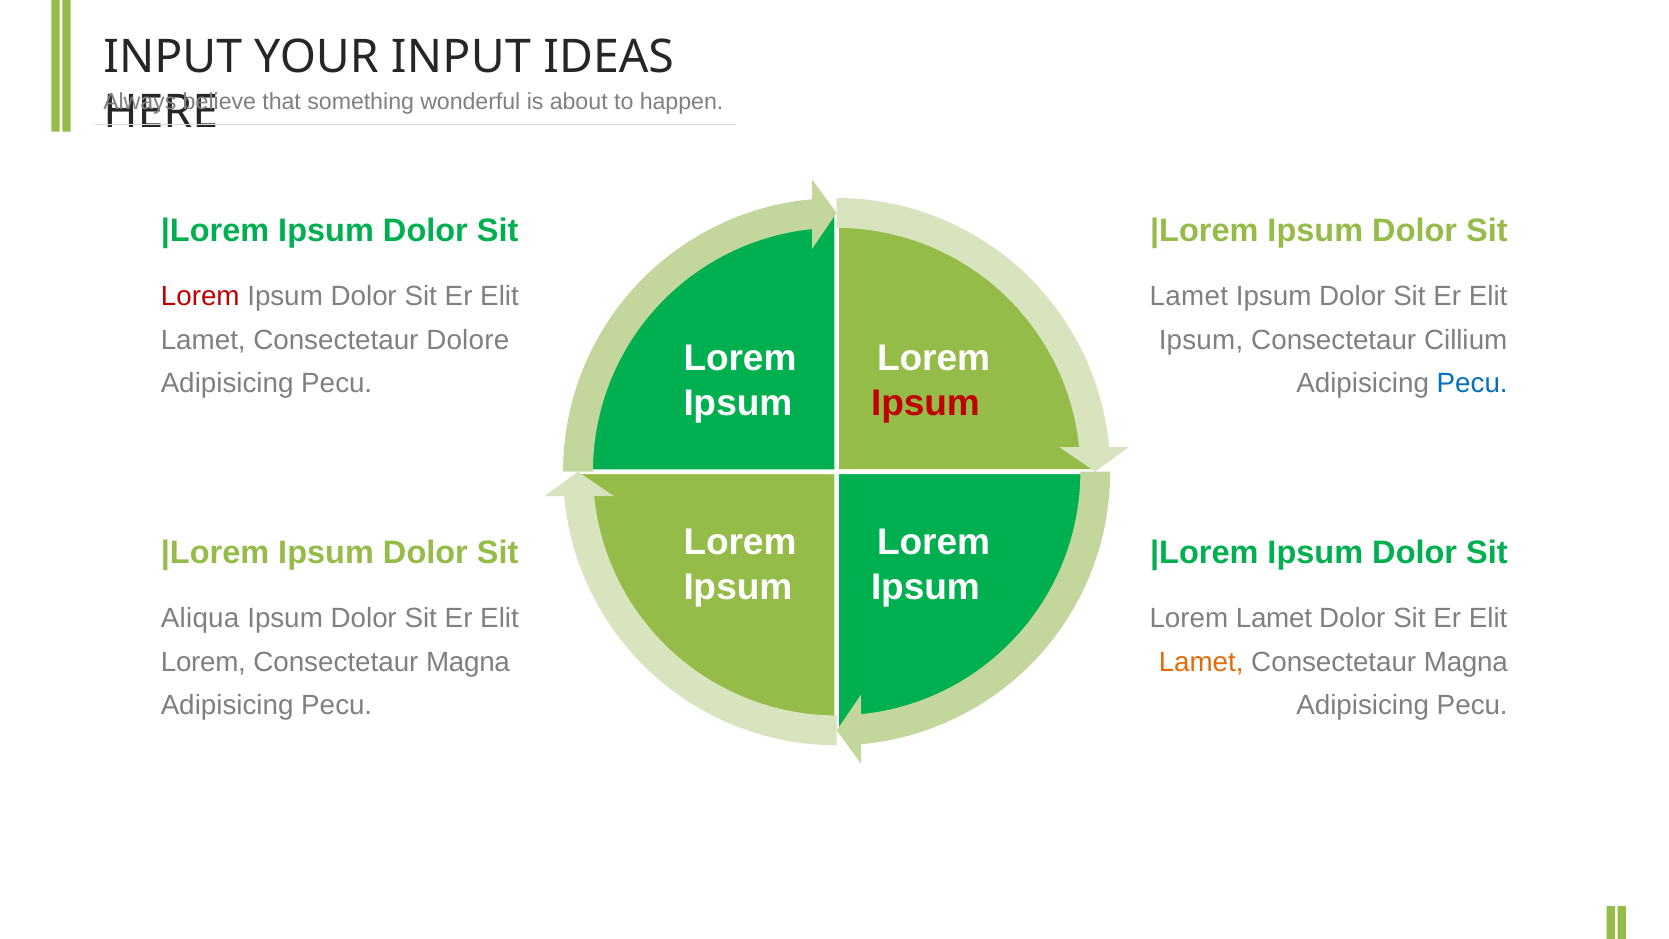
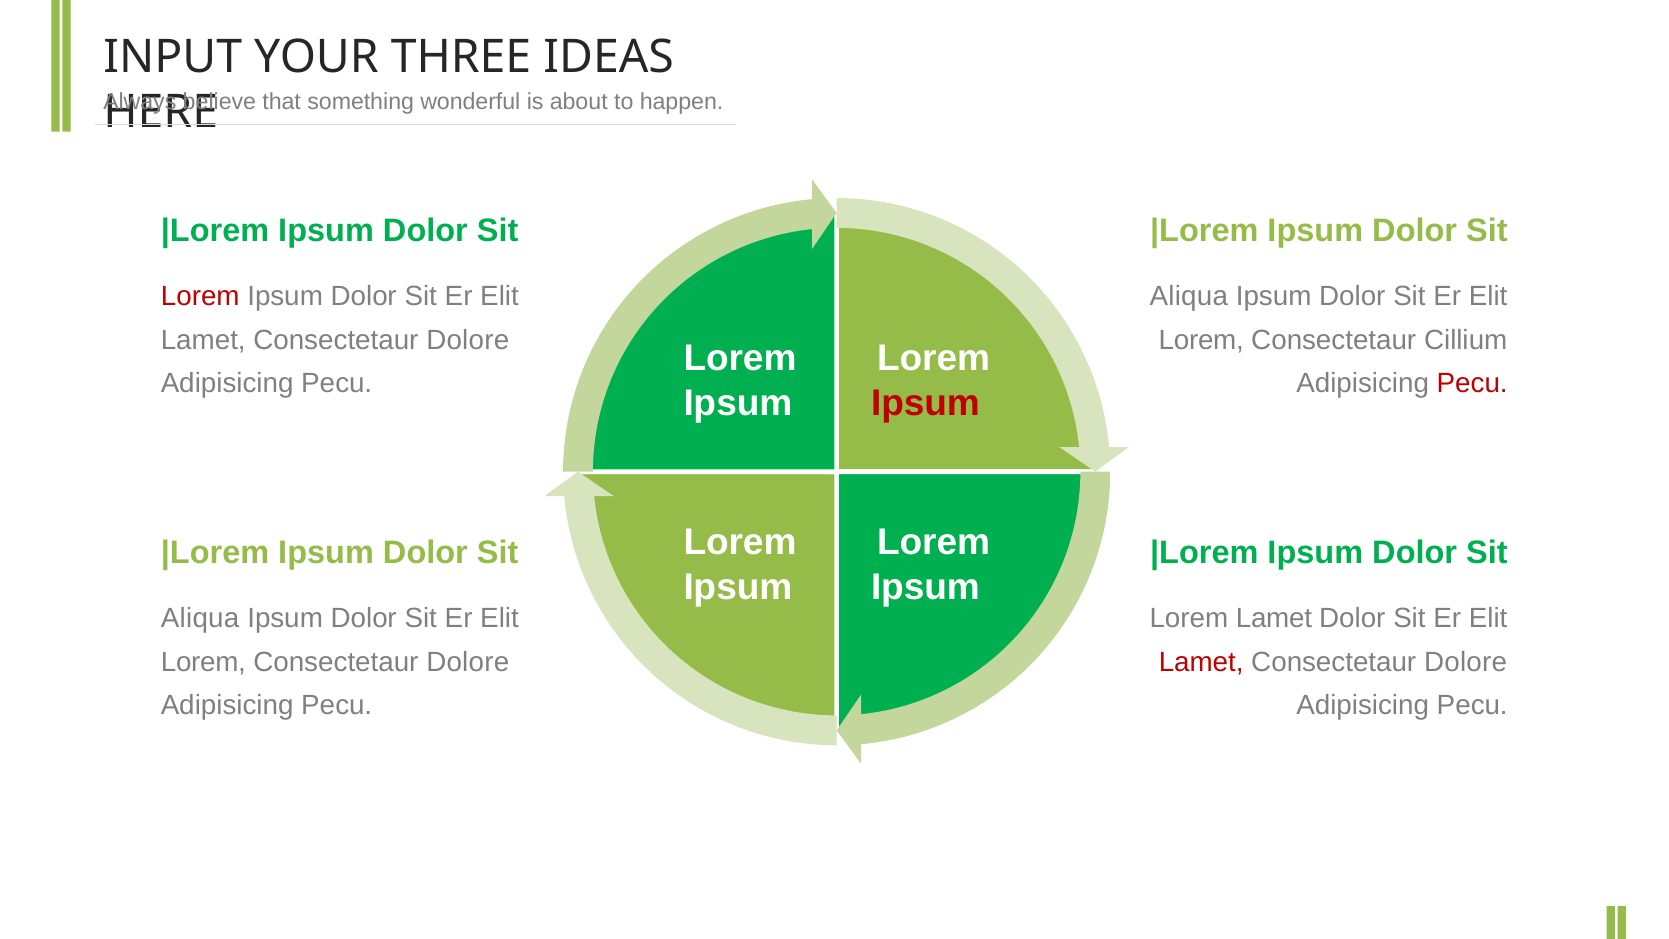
YOUR INPUT: INPUT -> THREE
Lamet at (1189, 297): Lamet -> Aliqua
Ipsum at (1201, 340): Ipsum -> Lorem
Pecu at (1472, 383) colour: blue -> red
Magna at (468, 662): Magna -> Dolore
Lamet at (1201, 662) colour: orange -> red
Magna at (1466, 662): Magna -> Dolore
